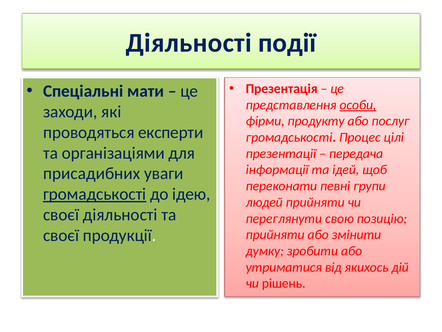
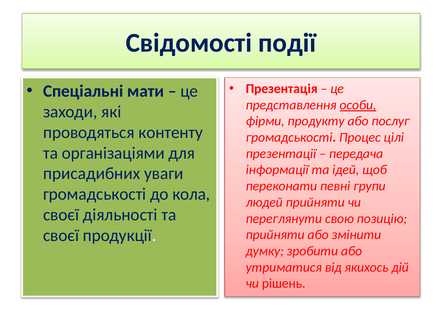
Діяльності at (189, 43): Діяльності -> Свідомості
експерти: експерти -> контенту
громадськості at (95, 194) underline: present -> none
ідею: ідею -> кола
